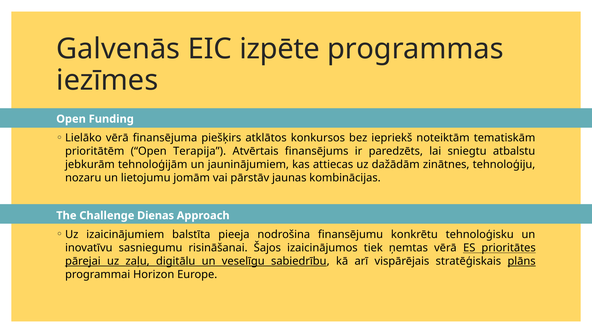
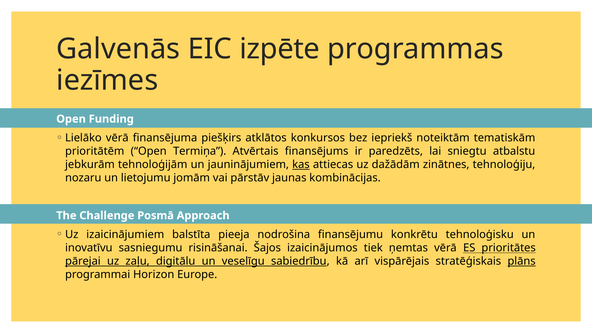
Terapija: Terapija -> Termiņa
kas underline: none -> present
Dienas: Dienas -> Posmā
